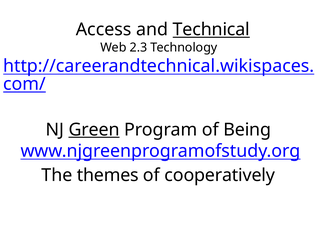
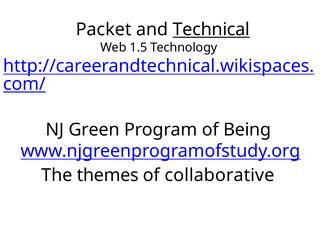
Access: Access -> Packet
2.3: 2.3 -> 1.5
Green underline: present -> none
cooperatively: cooperatively -> collaborative
